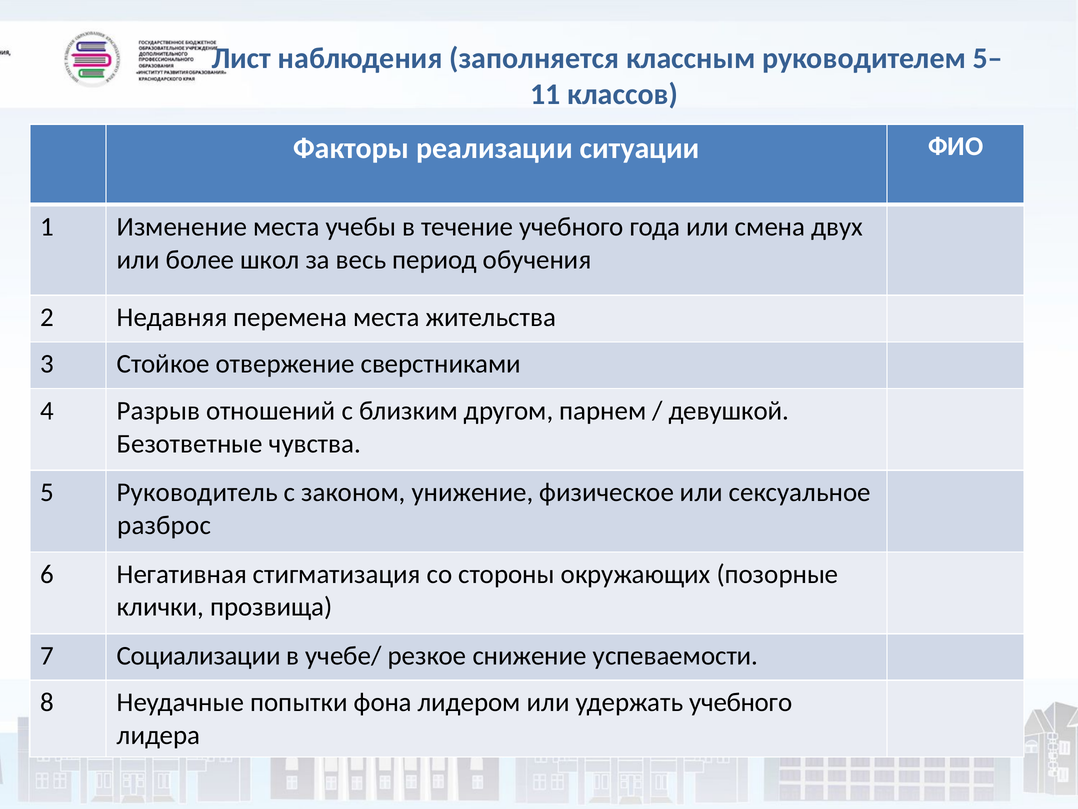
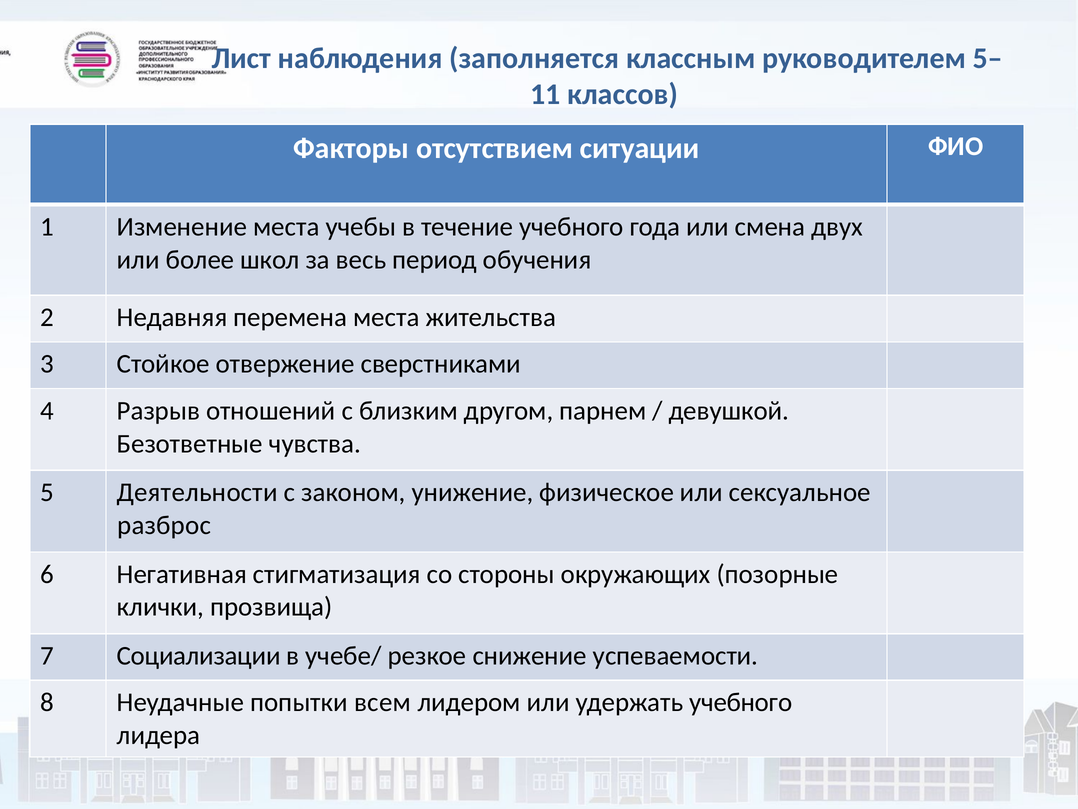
реализации: реализации -> отсутствием
Руководитель: Руководитель -> Деятельности
фона: фона -> всем
